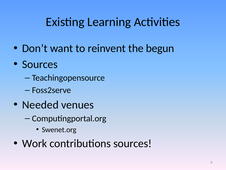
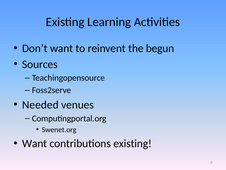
Work at (35, 143): Work -> Want
contributions sources: sources -> existing
